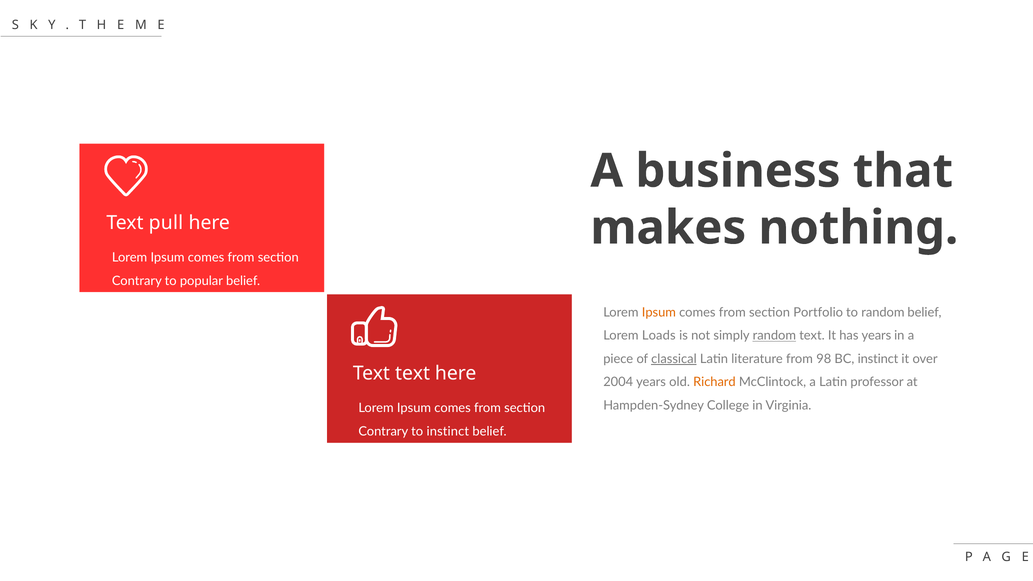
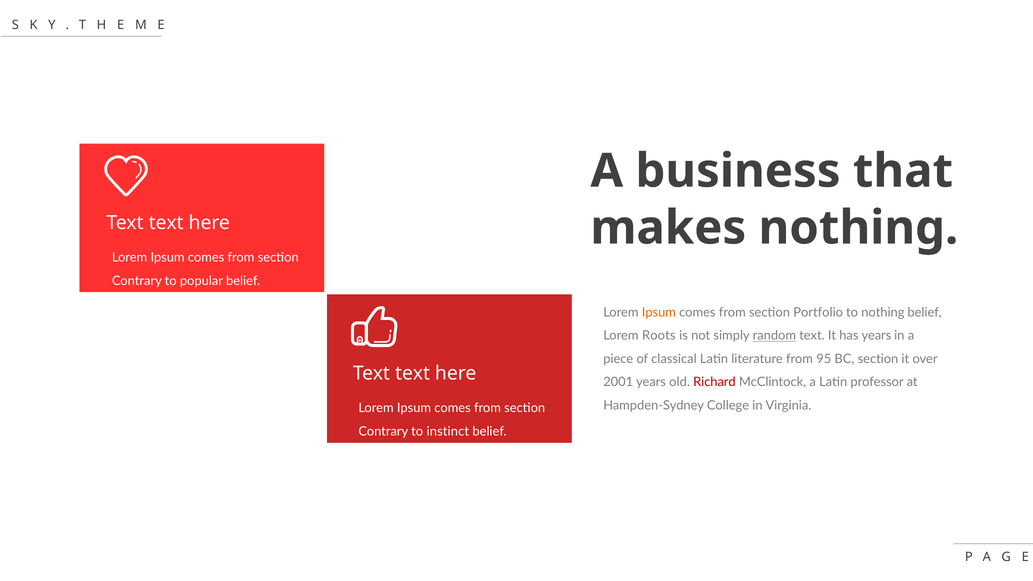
pull at (166, 223): pull -> text
to random: random -> nothing
Loads: Loads -> Roots
classical underline: present -> none
98: 98 -> 95
BC instinct: instinct -> section
2004: 2004 -> 2001
Richard colour: orange -> red
